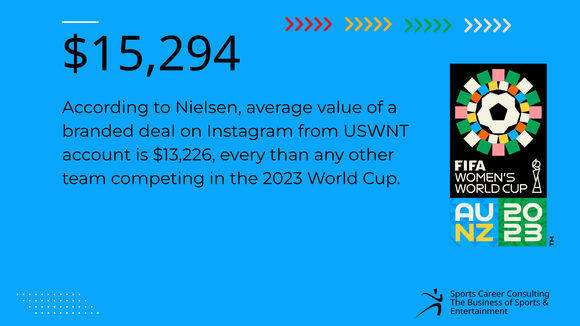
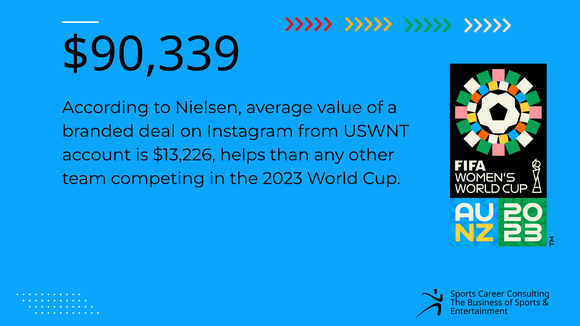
$15,294: $15,294 -> $90,339
every: every -> helps
